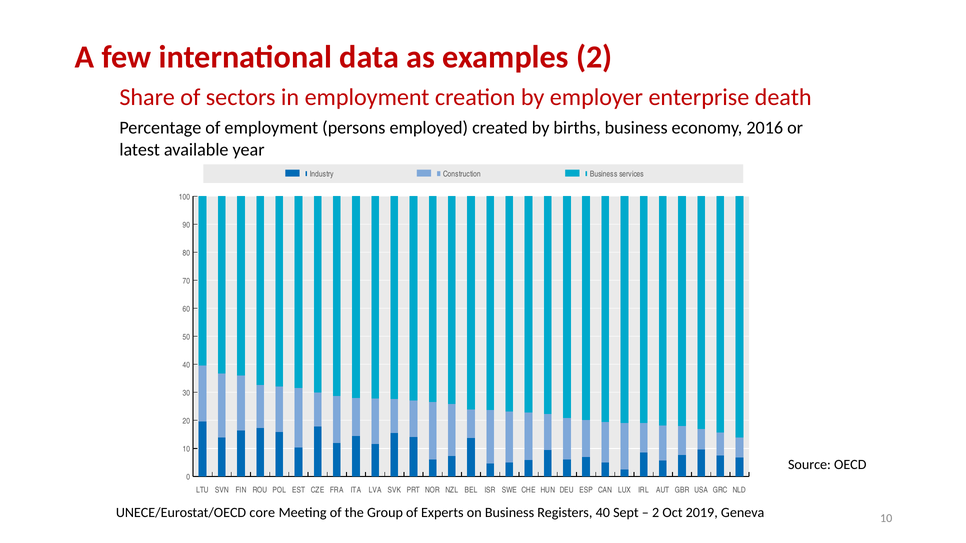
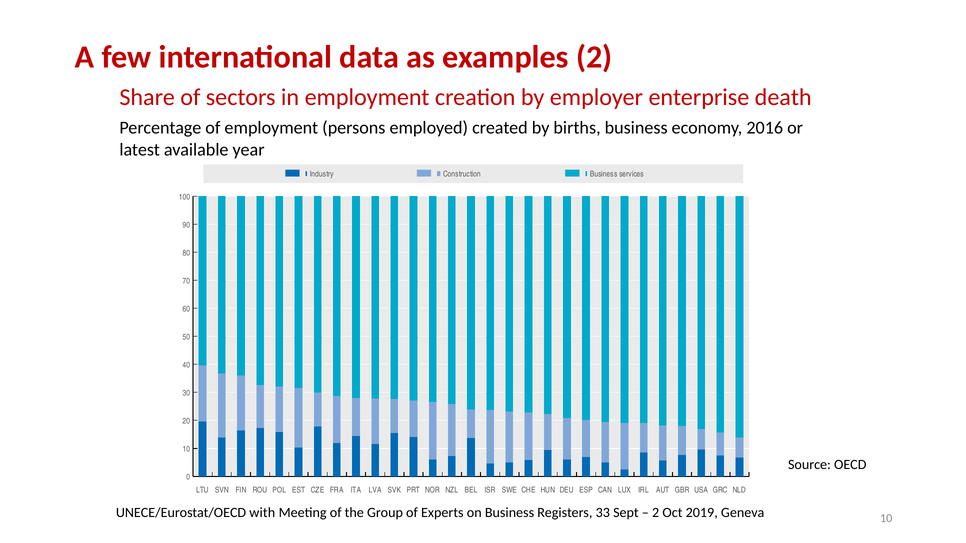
core: core -> with
Registers 40: 40 -> 33
